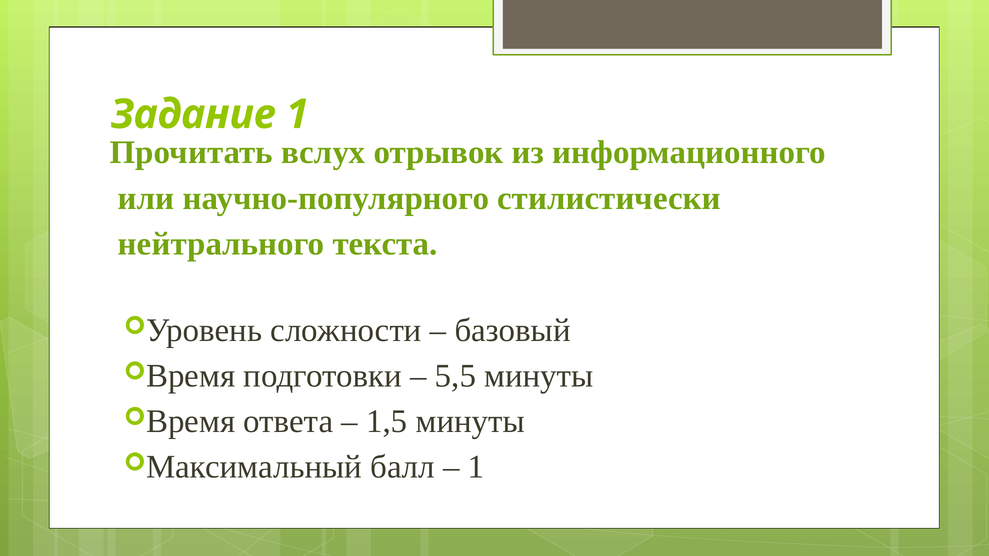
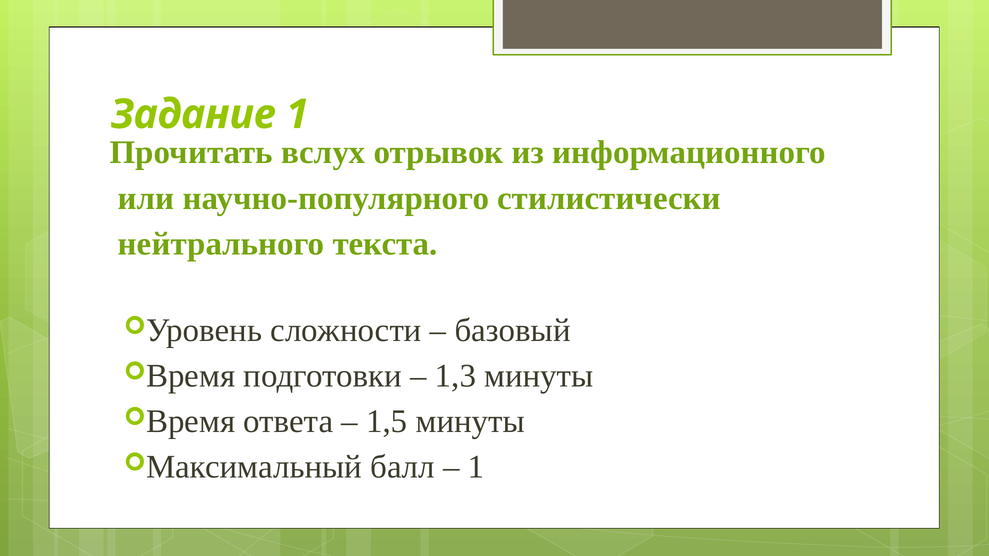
5,5: 5,5 -> 1,3
